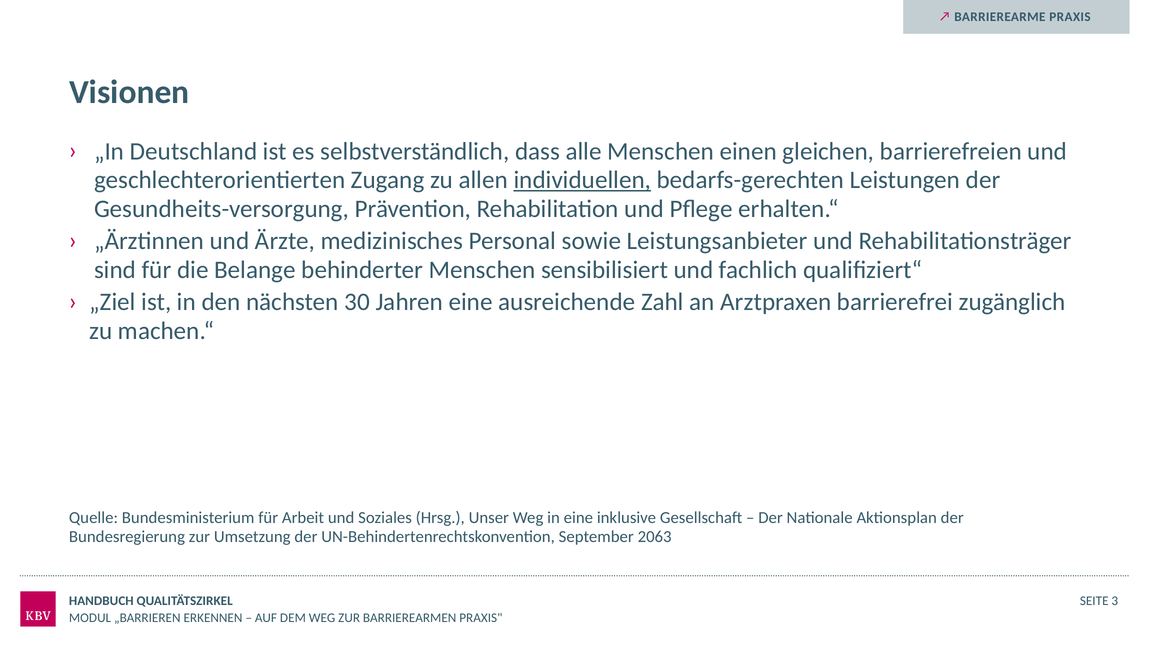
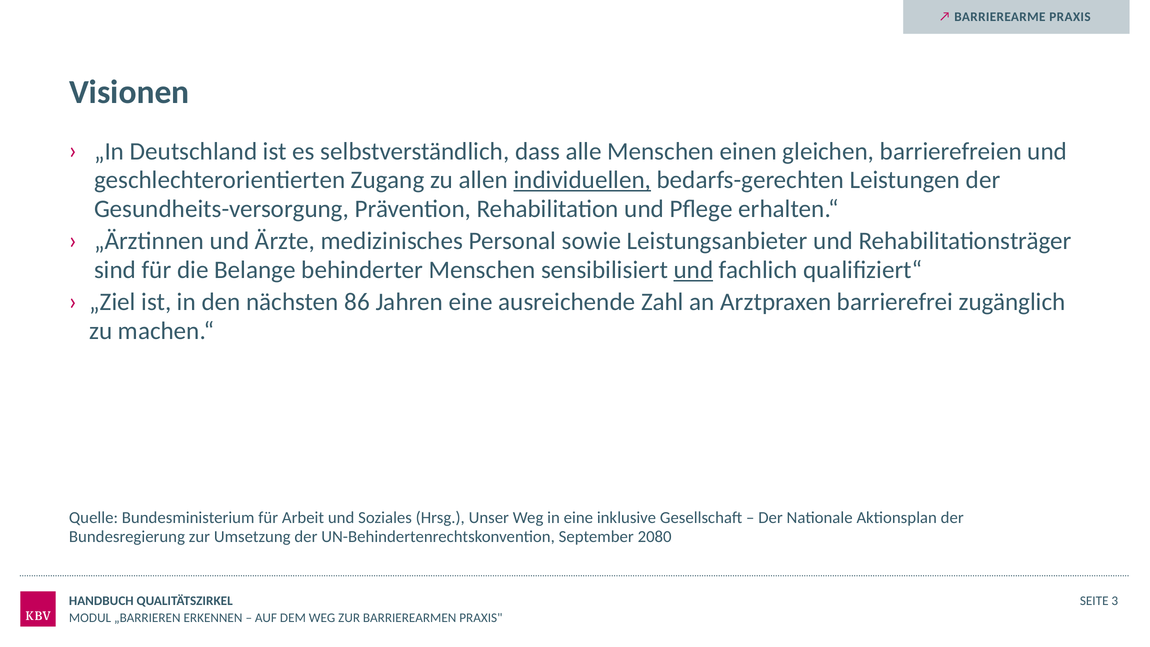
und at (693, 270) underline: none -> present
30: 30 -> 86
2063: 2063 -> 2080
